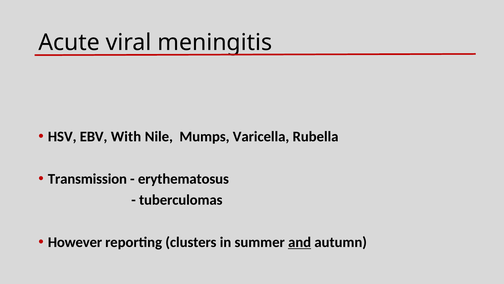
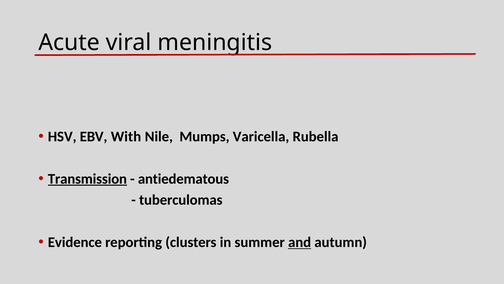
Transmission underline: none -> present
erythematosus: erythematosus -> antiedematous
However: However -> Evidence
